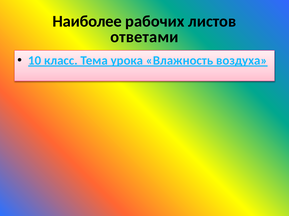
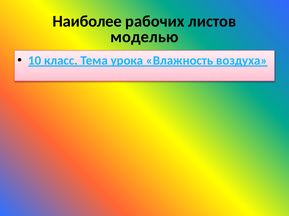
ответами: ответами -> моделью
